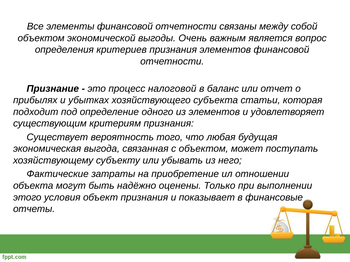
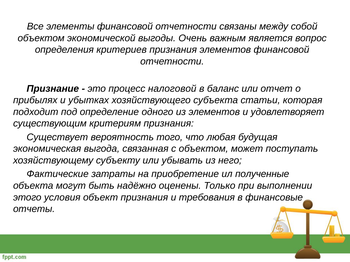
отношении: отношении -> полученные
показывает: показывает -> требования
